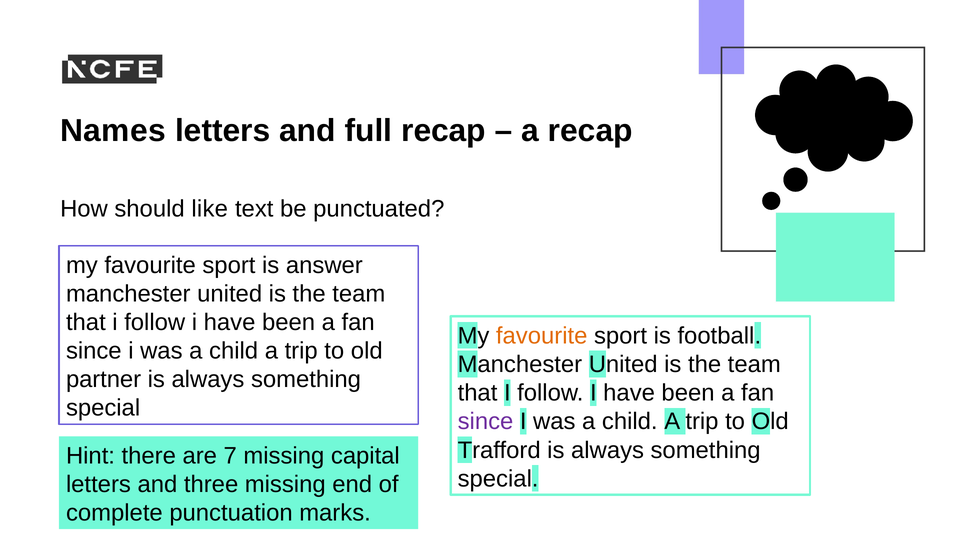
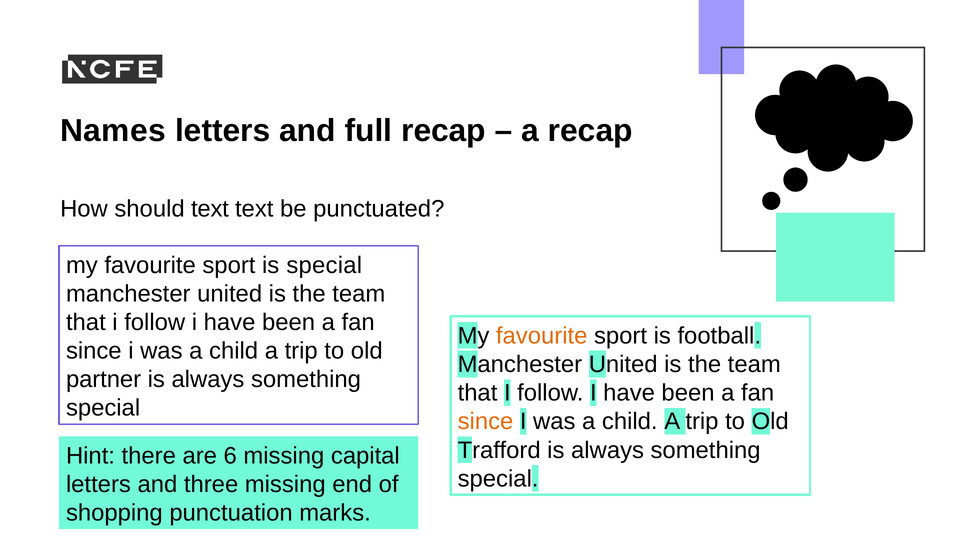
should like: like -> text
is answer: answer -> special
since at (486, 422) colour: purple -> orange
7: 7 -> 6
complete: complete -> shopping
